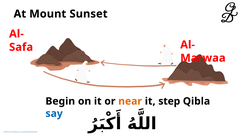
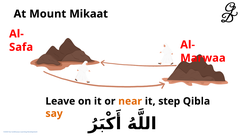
Sunset: Sunset -> Mikaat
Begin: Begin -> Leave
say colour: blue -> orange
